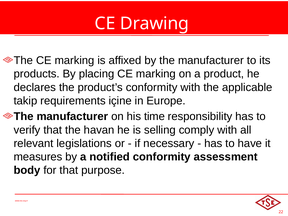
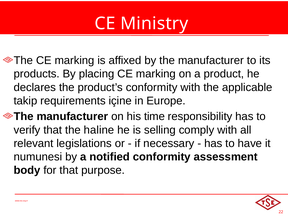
Drawing: Drawing -> Ministry
havan: havan -> haline
measures: measures -> numunesi
